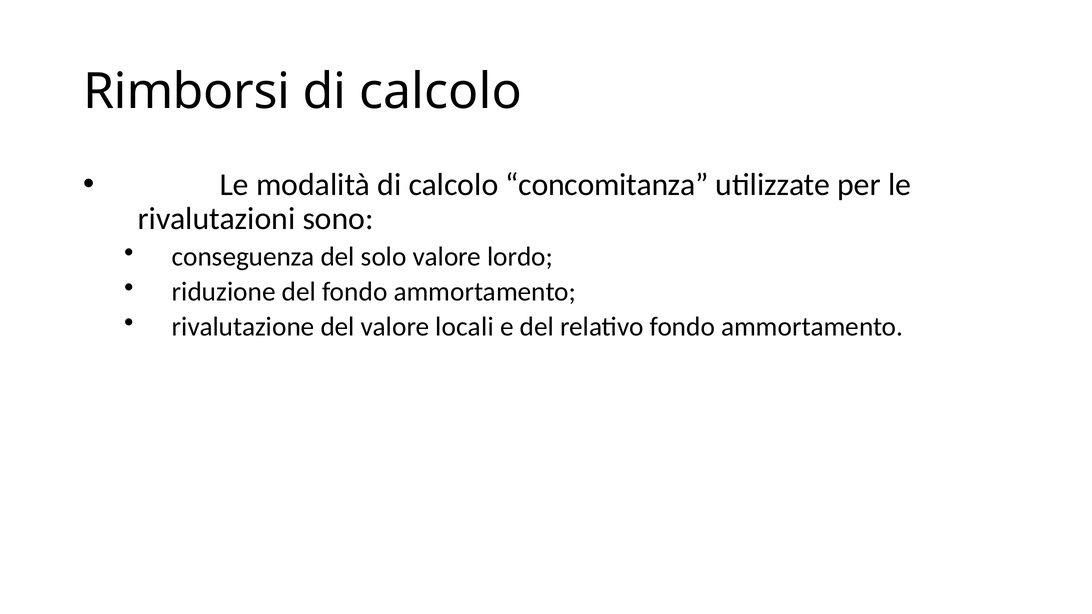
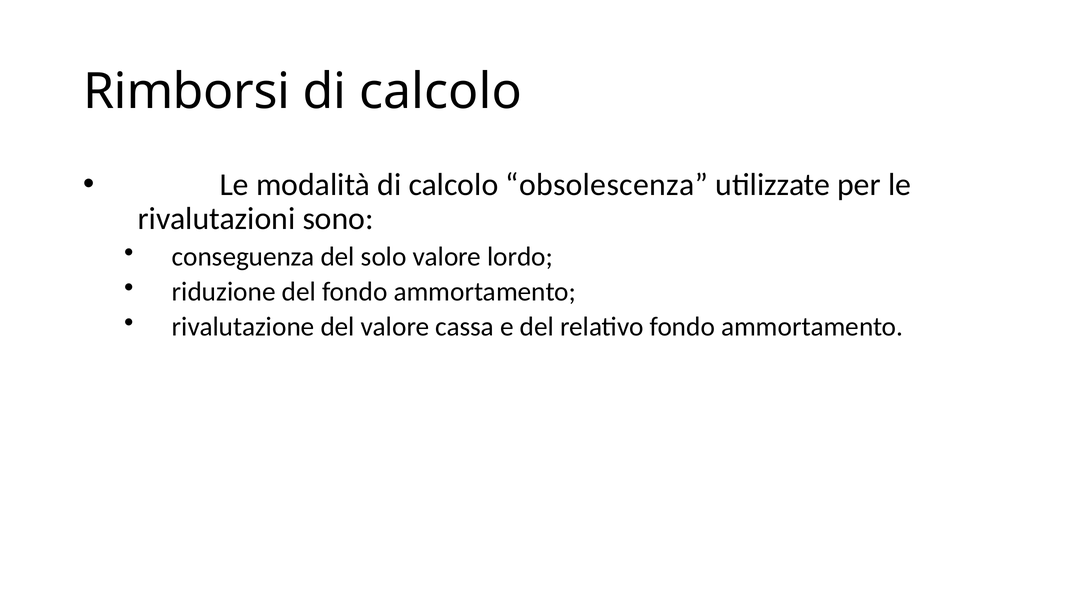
concomitanza: concomitanza -> obsolescenza
locali: locali -> cassa
